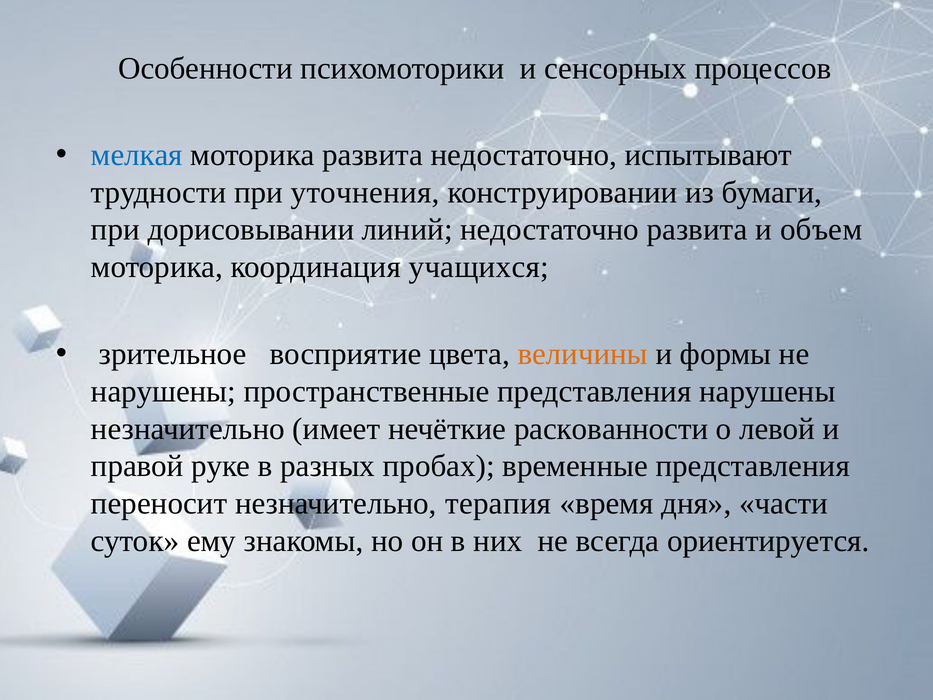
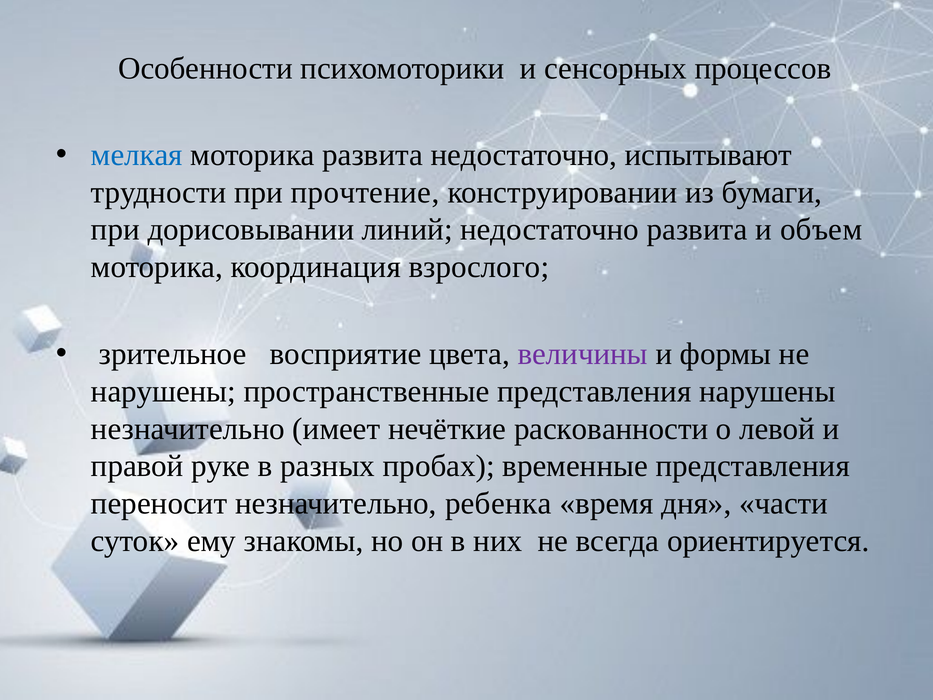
уточнения: уточнения -> прочтение
учащихся: учащихся -> взрослого
величины colour: orange -> purple
терапия: терапия -> ребенка
